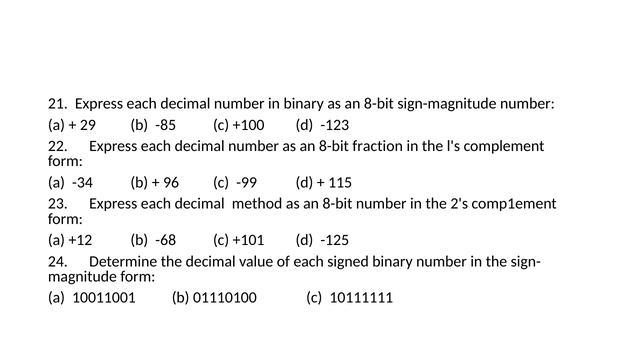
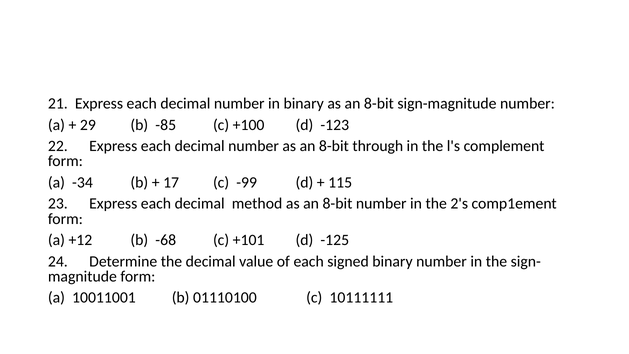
fraction: fraction -> through
96: 96 -> 17
